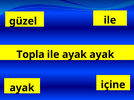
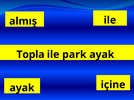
güzel: güzel -> almış
ile ayak: ayak -> park
